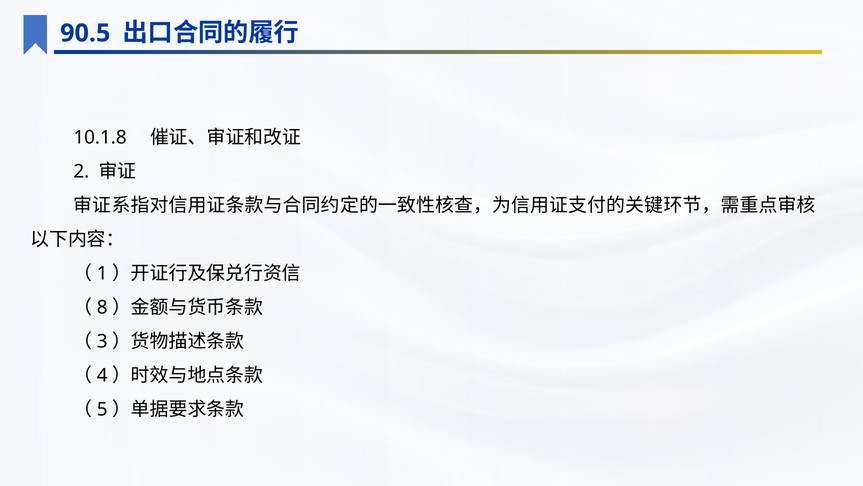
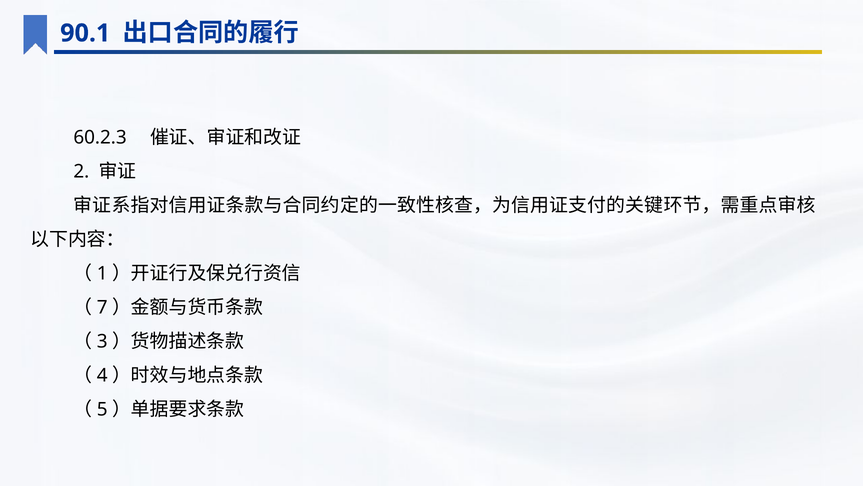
90.5: 90.5 -> 90.1
10.1.8: 10.1.8 -> 60.2.3
8: 8 -> 7
